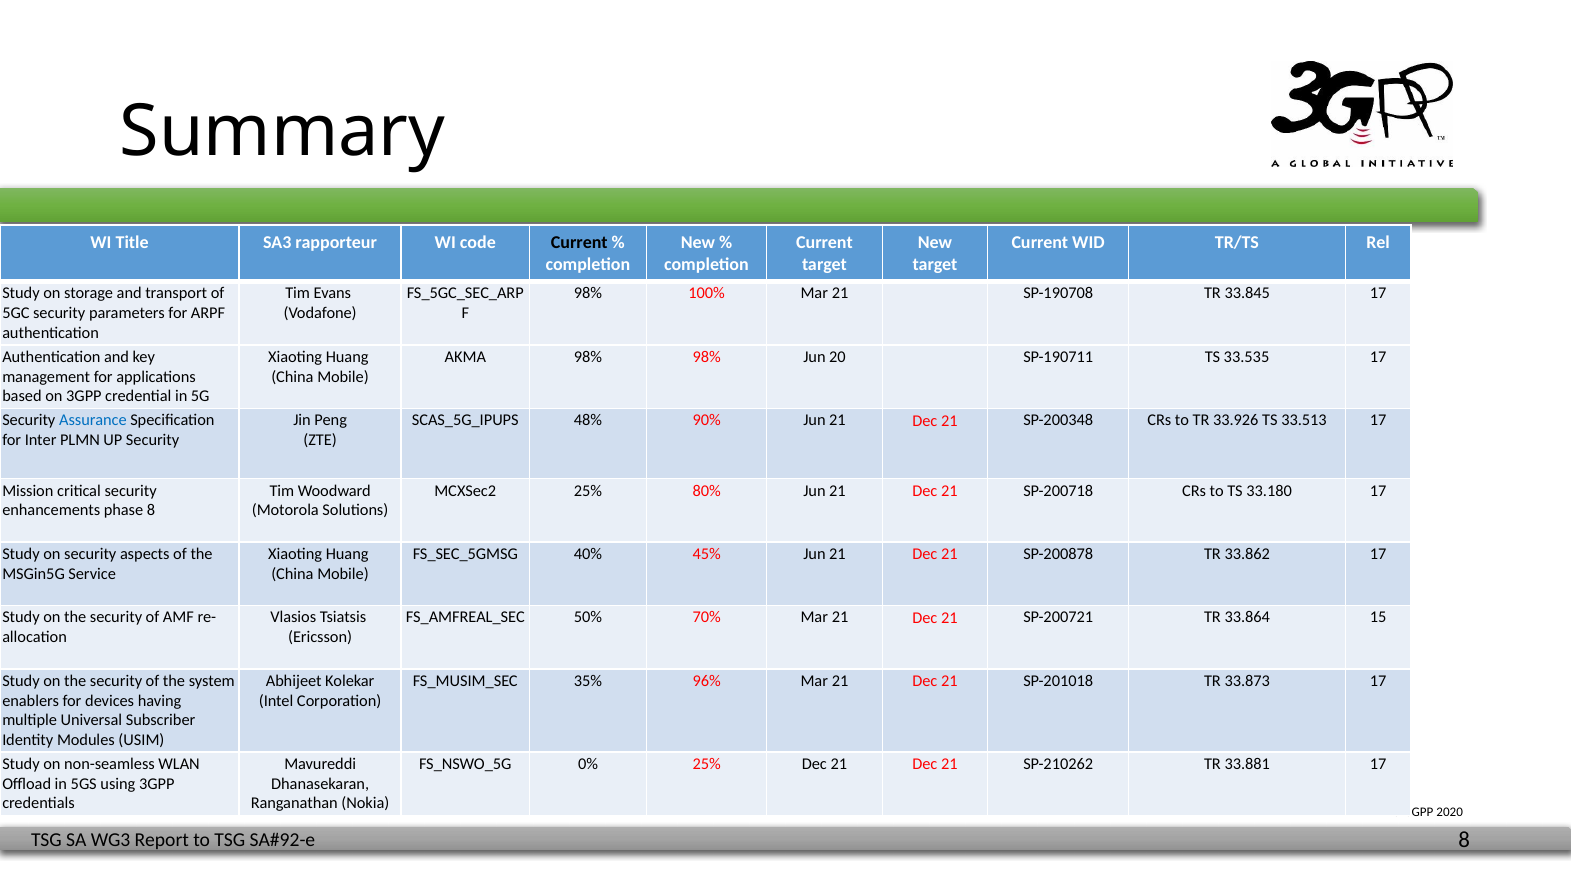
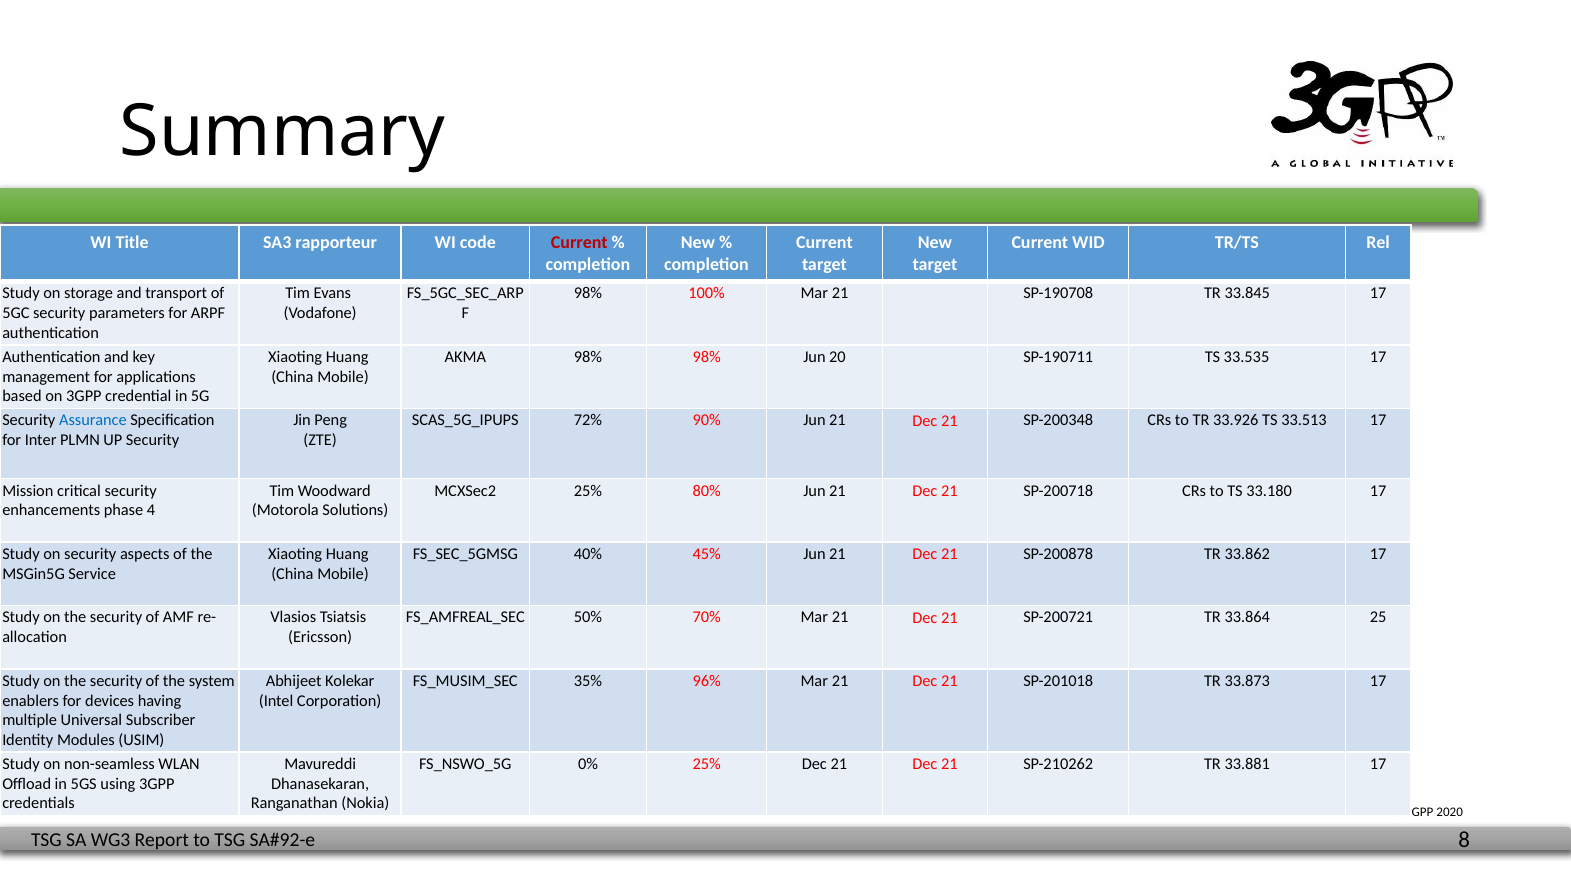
Current at (579, 242) colour: black -> red
48%: 48% -> 72%
phase 8: 8 -> 4
15: 15 -> 25
